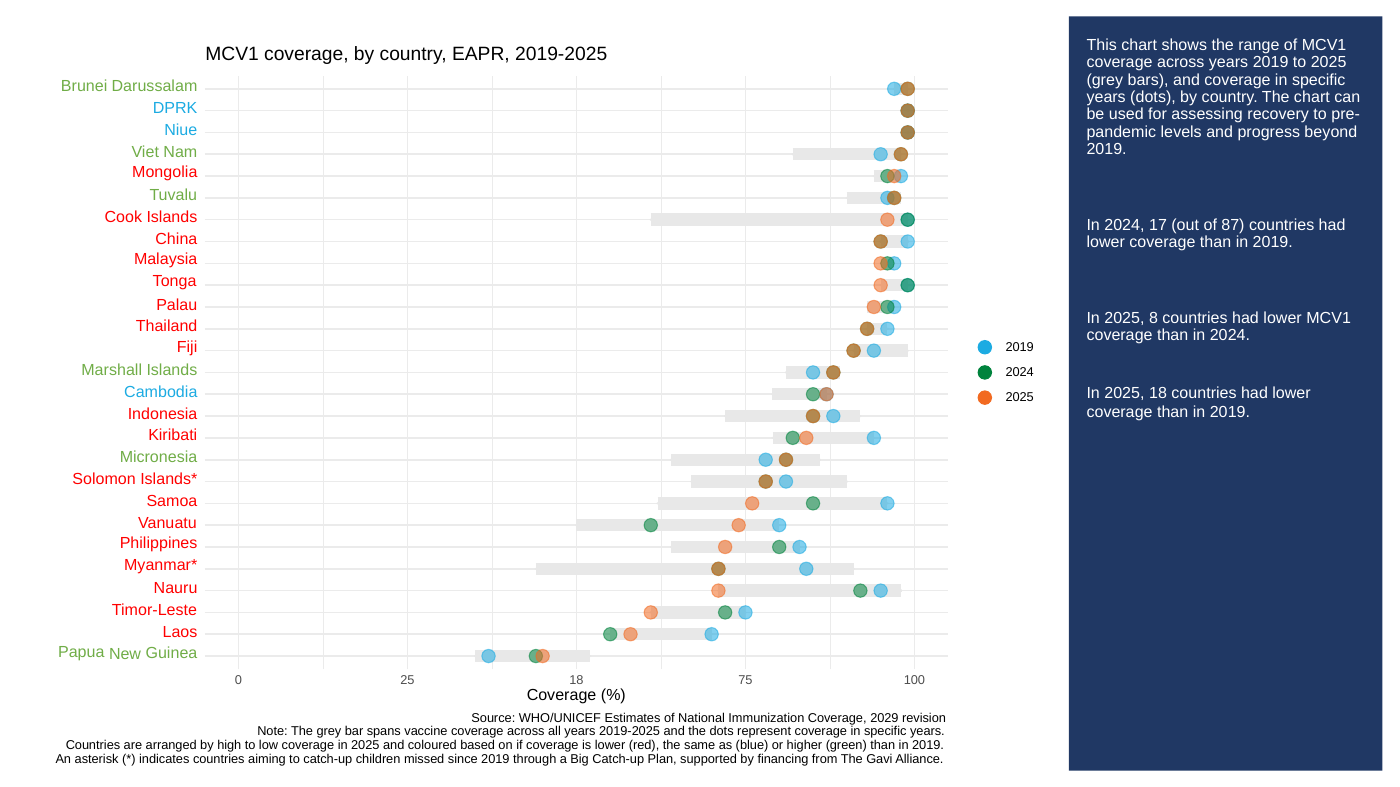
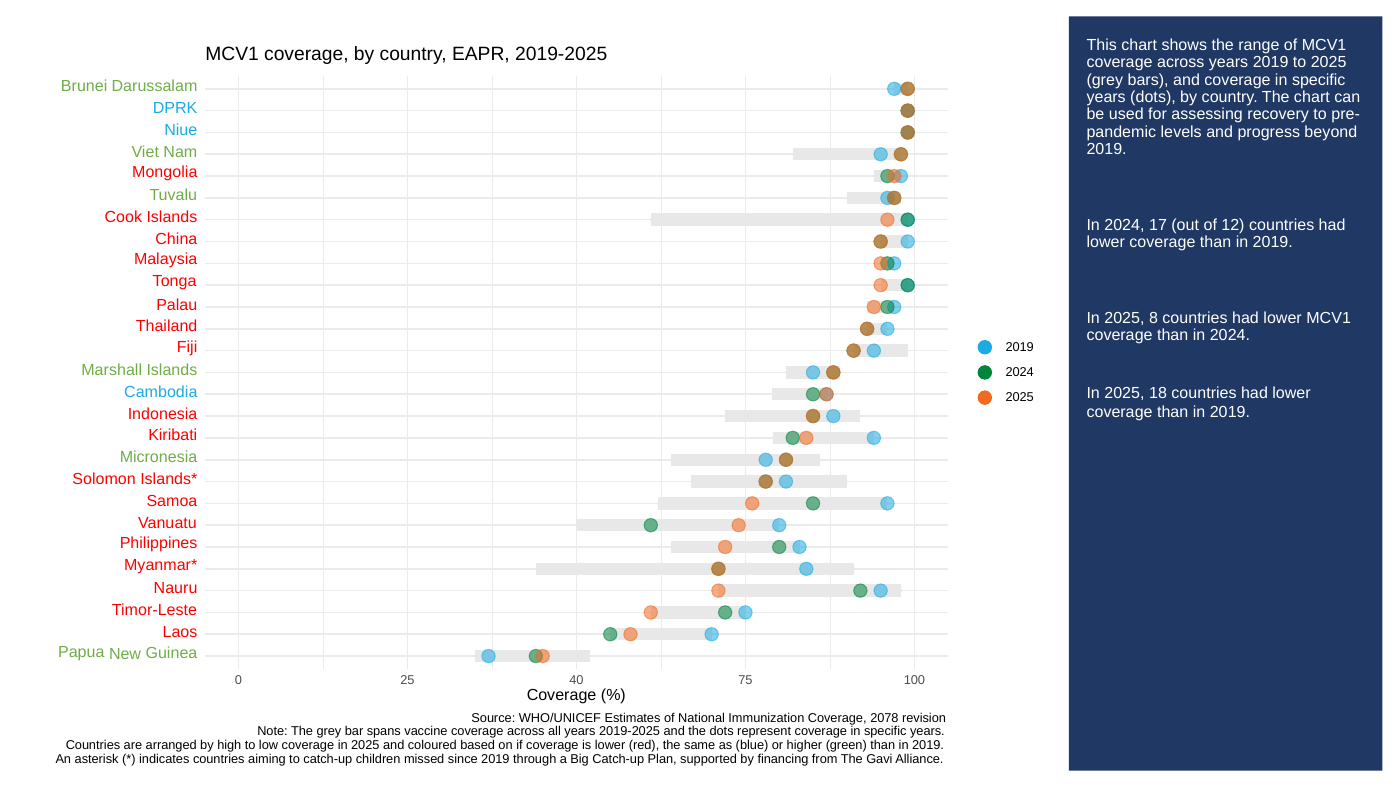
87: 87 -> 12
25 18: 18 -> 40
2029: 2029 -> 2078
